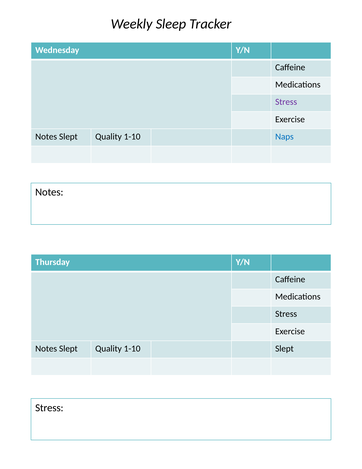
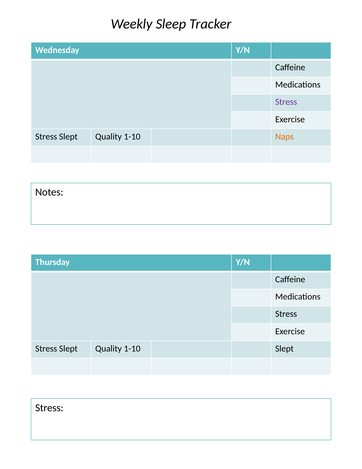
Notes at (46, 136): Notes -> Stress
Naps colour: blue -> orange
Notes at (46, 348): Notes -> Stress
